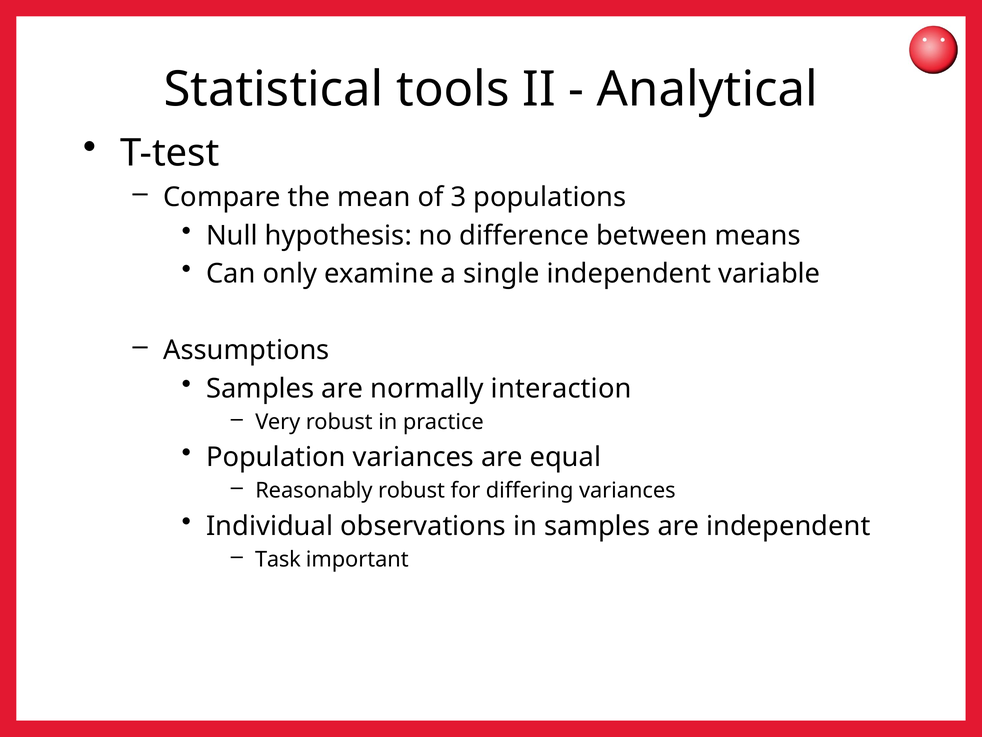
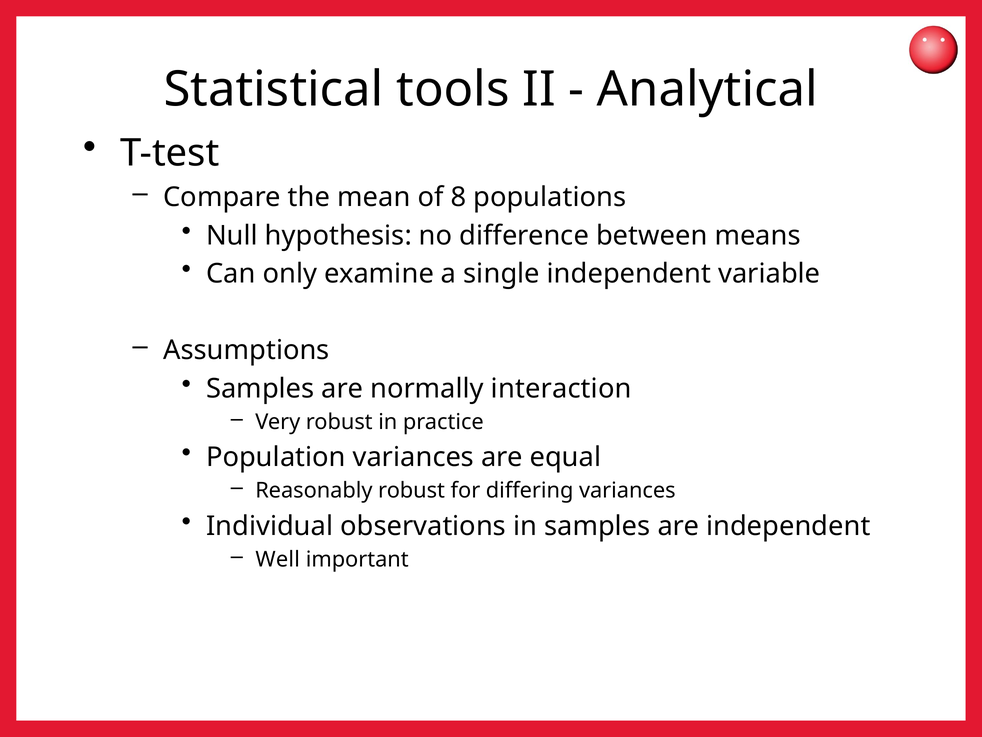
3: 3 -> 8
Task: Task -> Well
